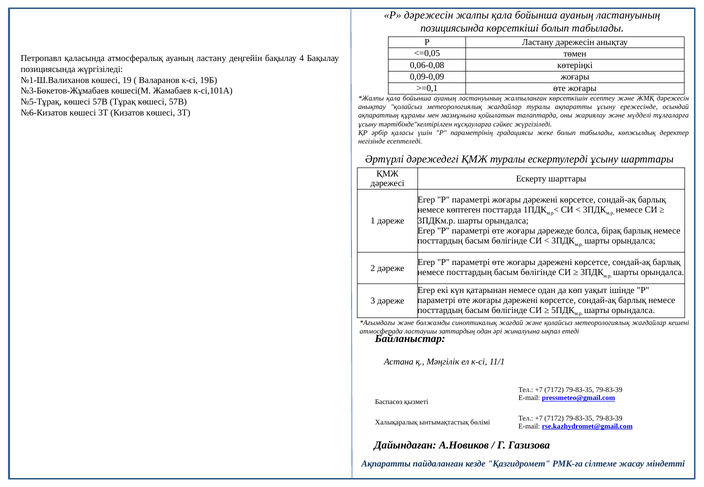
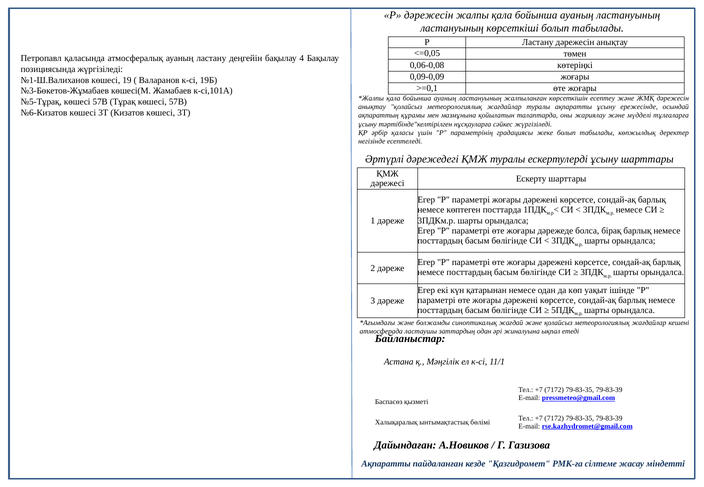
позициясында at (452, 28): позициясында -> ластануының
